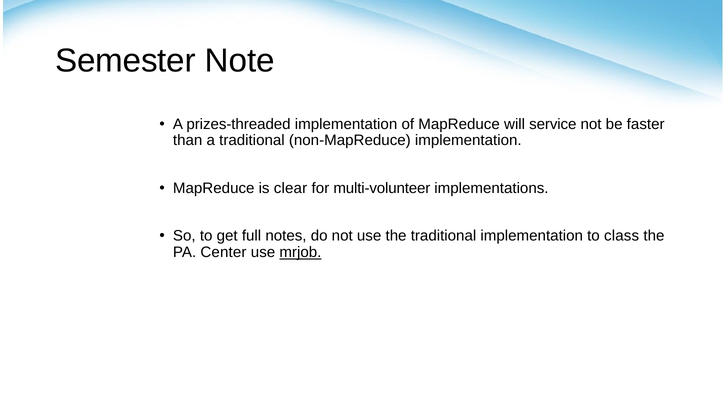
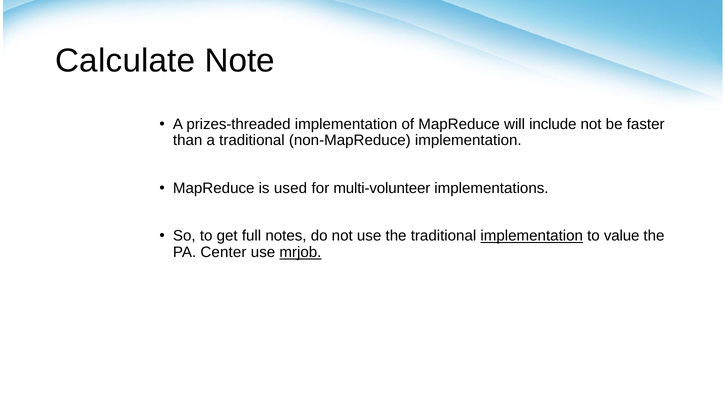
Semester: Semester -> Calculate
service: service -> include
clear: clear -> used
implementation at (532, 236) underline: none -> present
class: class -> value
